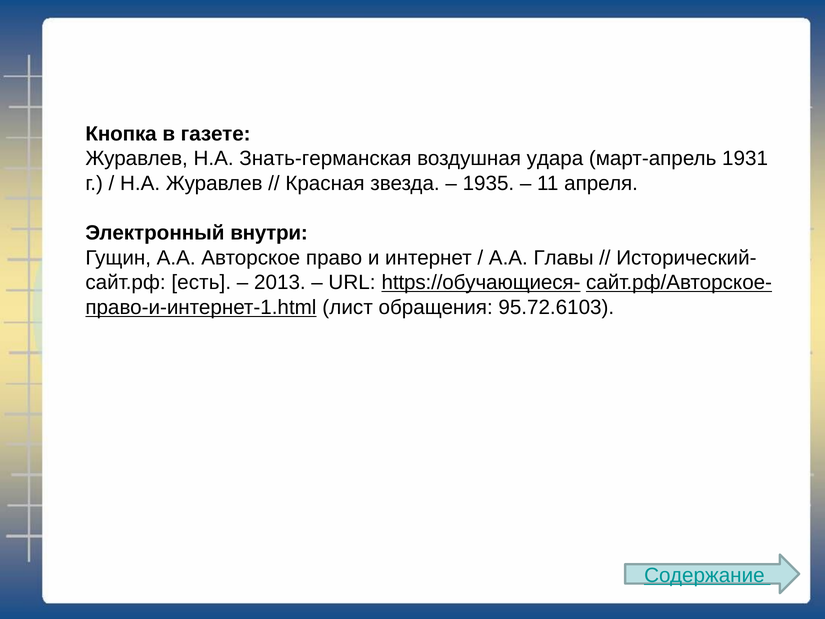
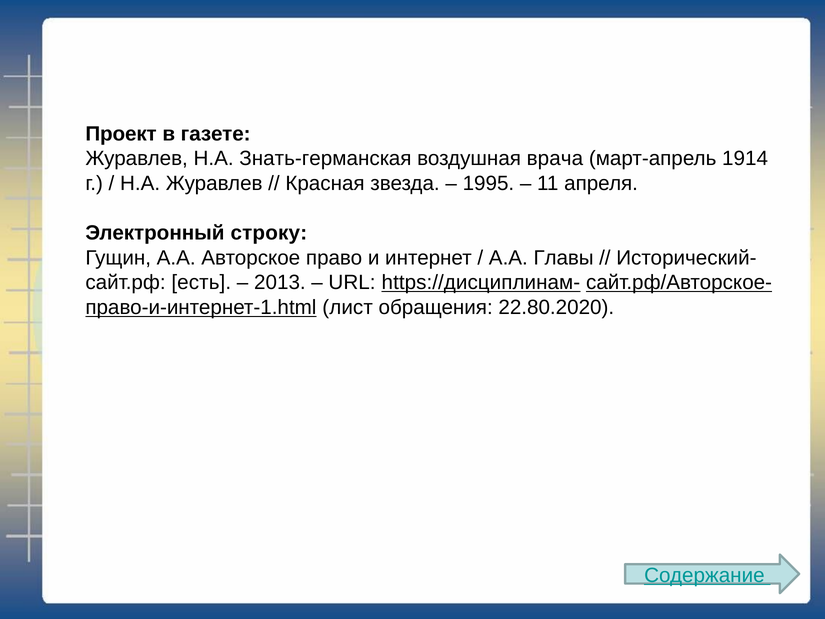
Кнопка: Кнопка -> Проект
удара: удара -> врача
1931: 1931 -> 1914
1935: 1935 -> 1995
внутри: внутри -> строку
https://обучающиеся-: https://обучающиеся- -> https://дисциплинам-
95.72.6103: 95.72.6103 -> 22.80.2020
